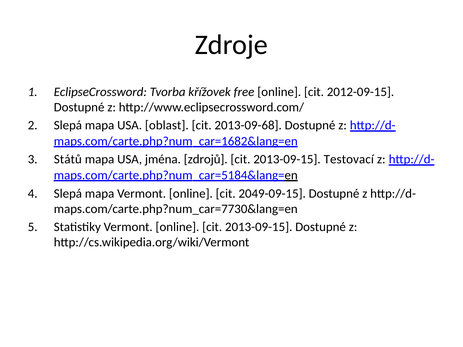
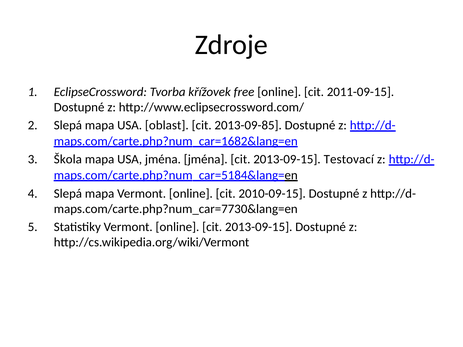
2012-09-15: 2012-09-15 -> 2011-09-15
2013-09-68: 2013-09-68 -> 2013-09-85
Států: Států -> Škola
jména zdrojů: zdrojů -> jména
2049-09-15: 2049-09-15 -> 2010-09-15
